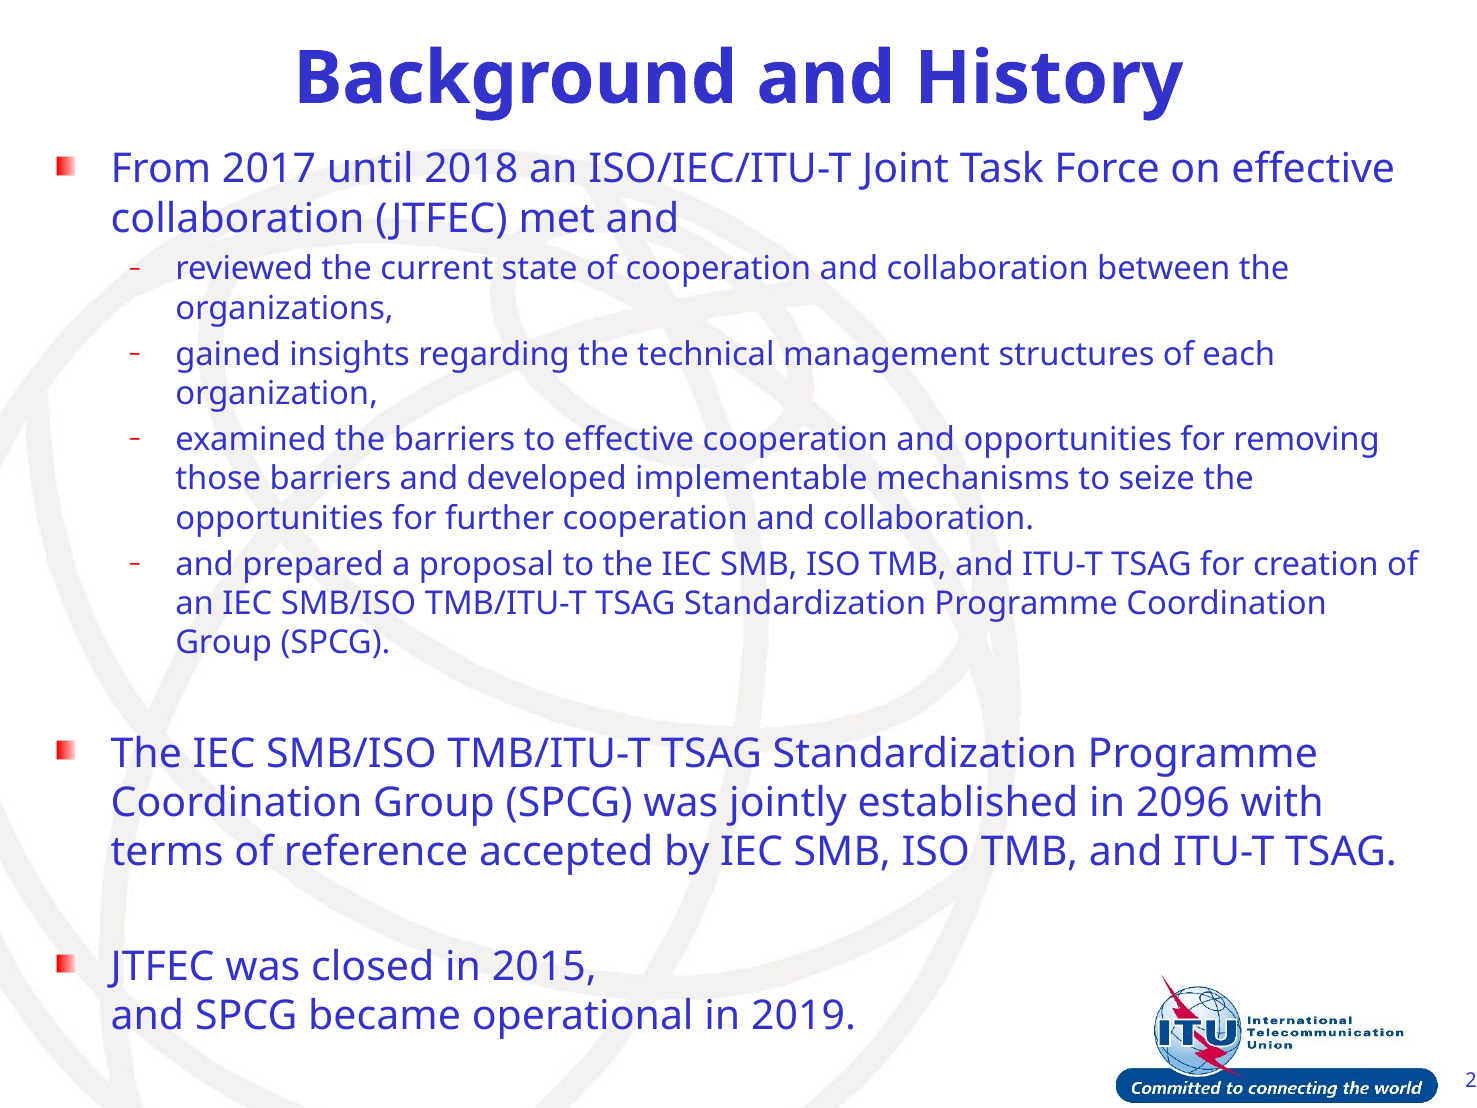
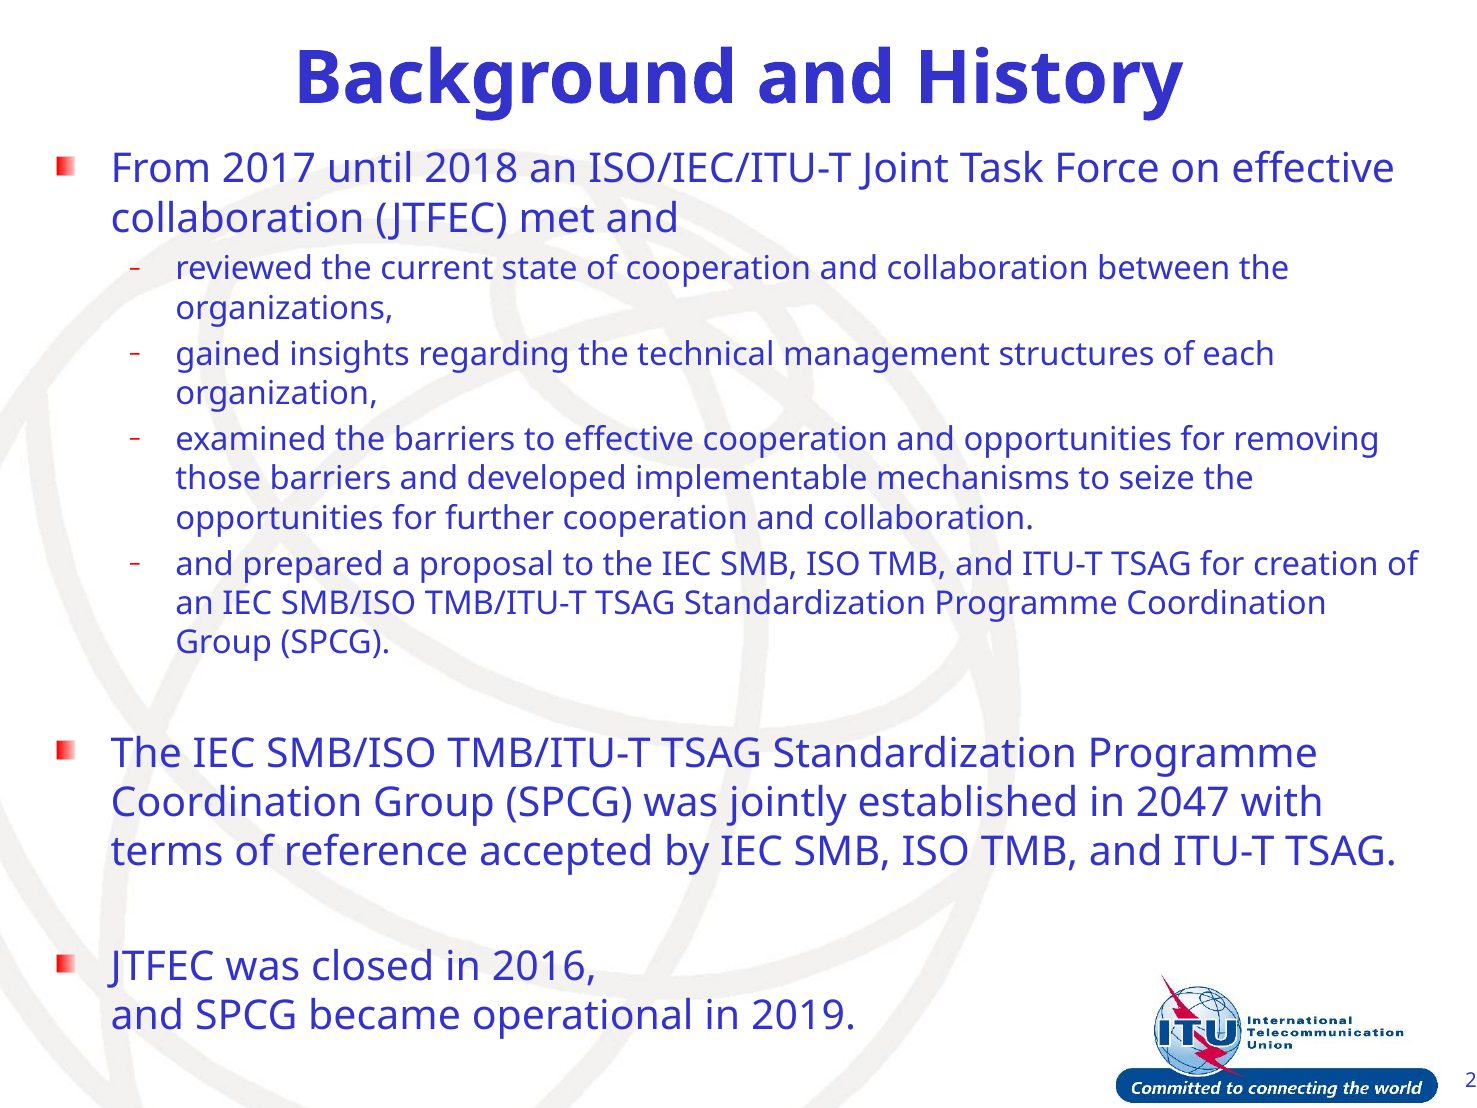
2096: 2096 -> 2047
2015: 2015 -> 2016
